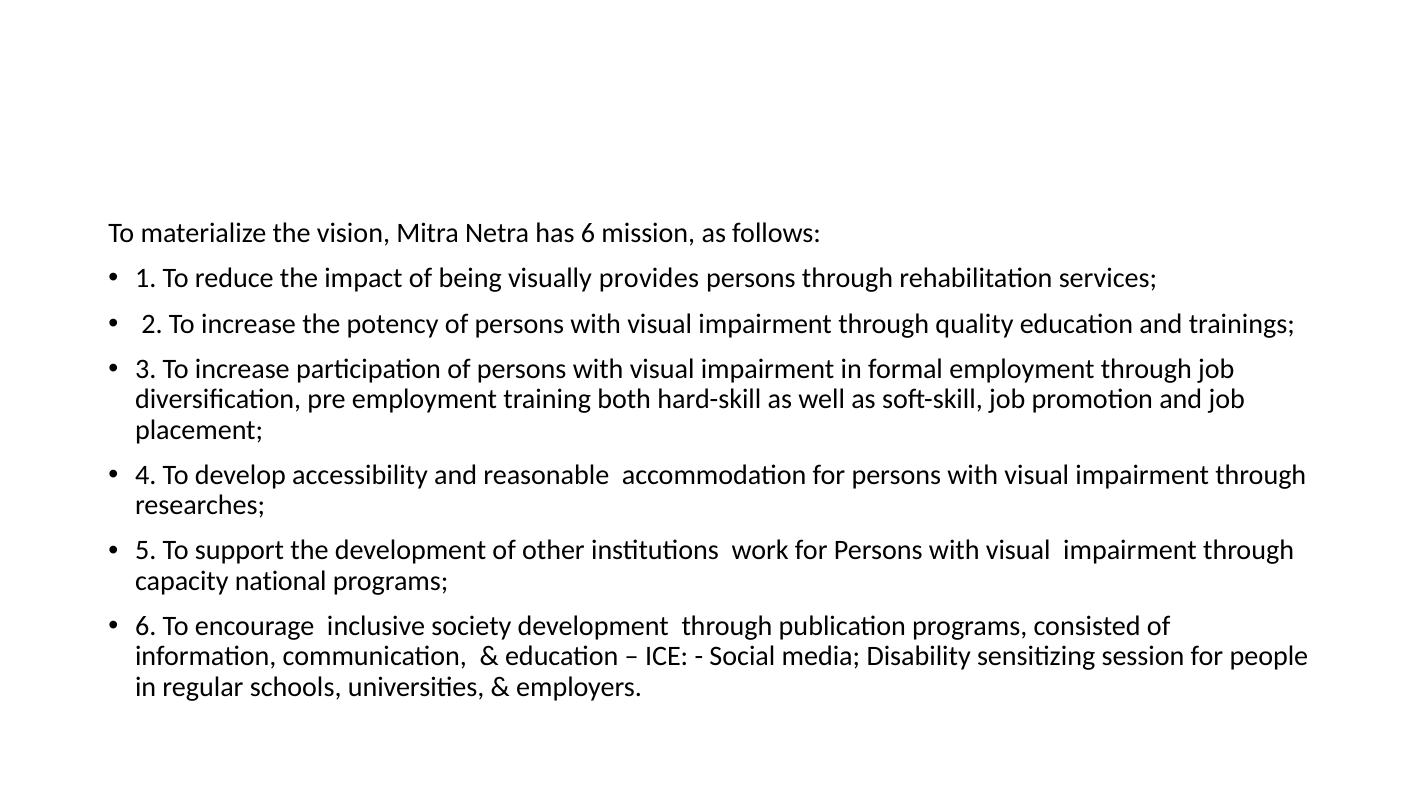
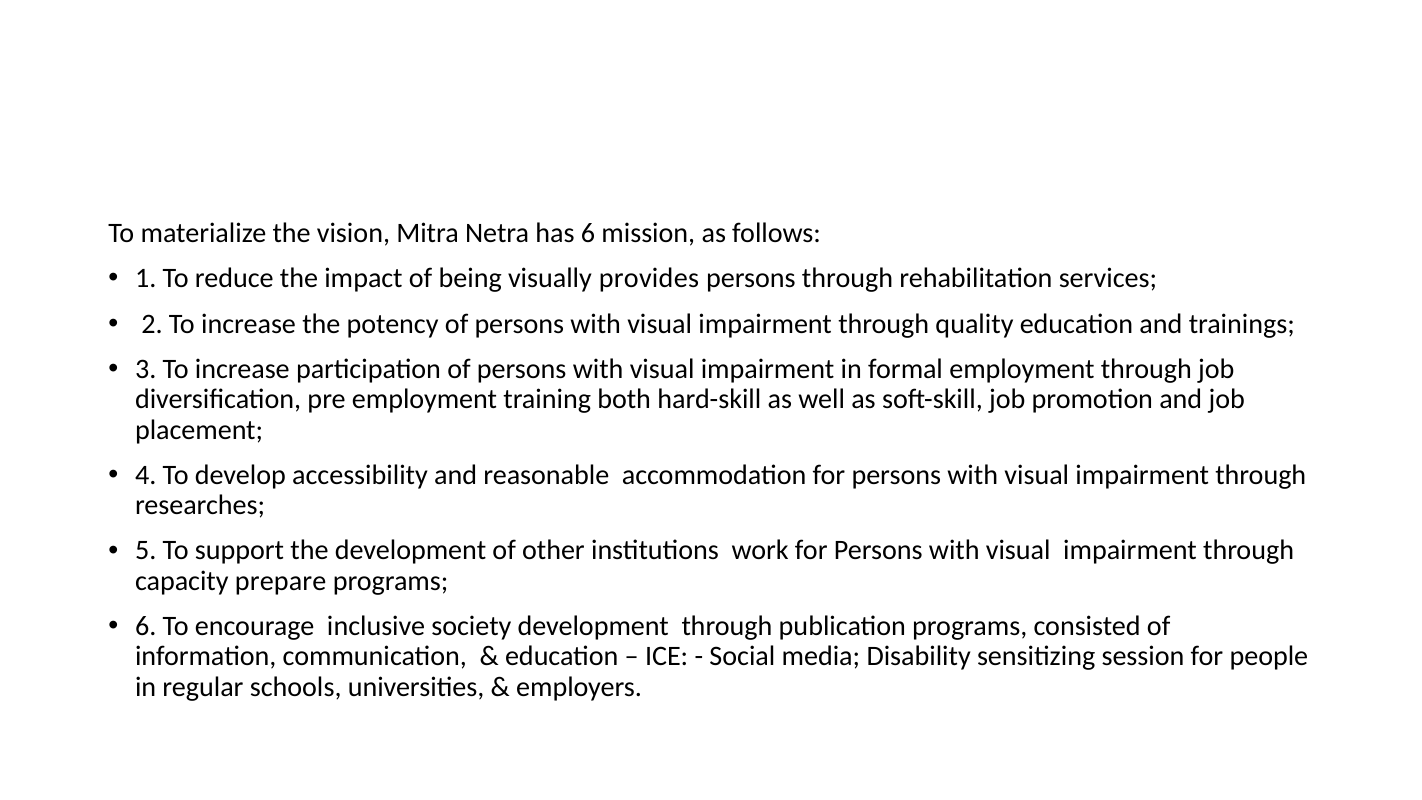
national: national -> prepare
